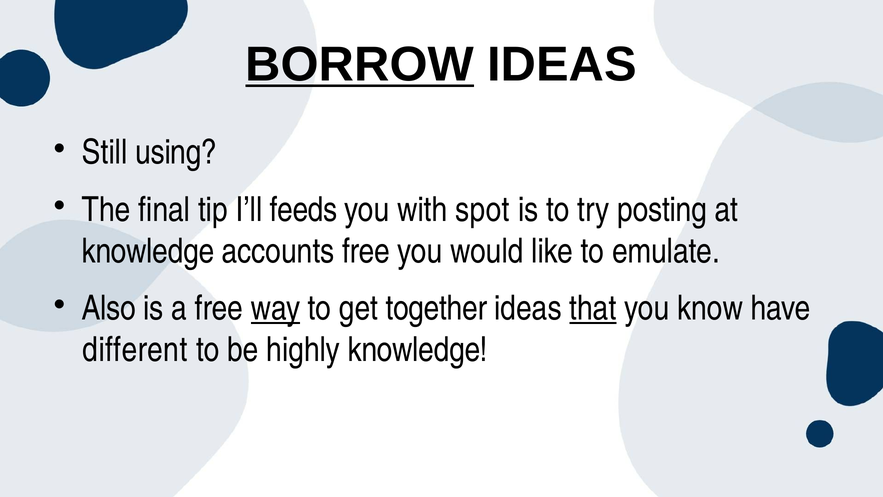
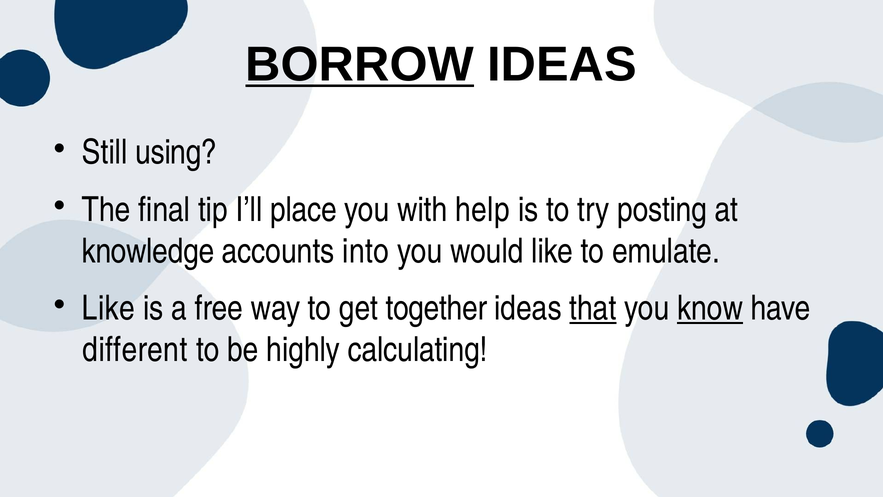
feeds: feeds -> place
spot: spot -> help
accounts free: free -> into
Also at (109, 308): Also -> Like
way underline: present -> none
know underline: none -> present
highly knowledge: knowledge -> calculating
